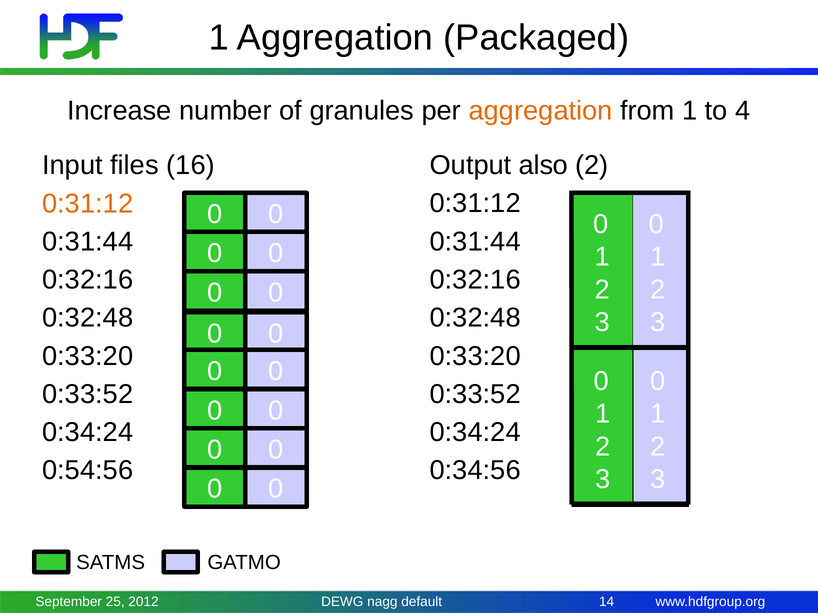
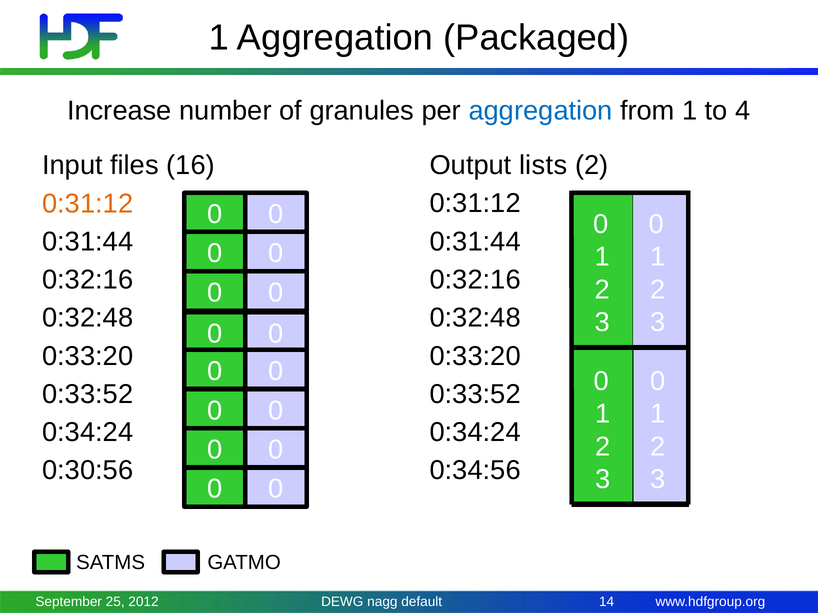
aggregation at (541, 111) colour: orange -> blue
also: also -> lists
0:54:56: 0:54:56 -> 0:30:56
